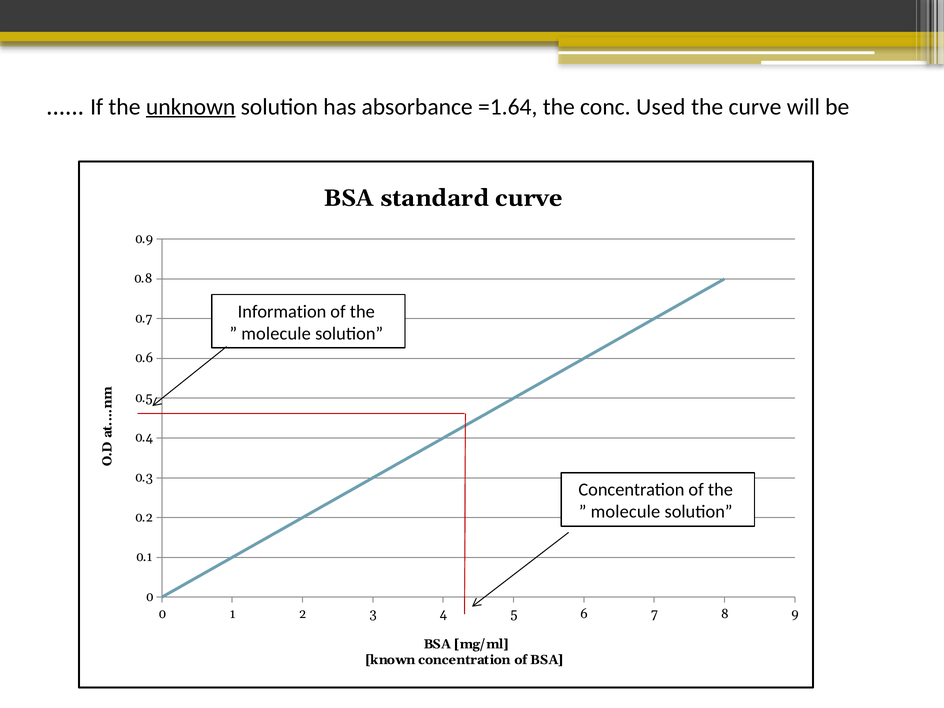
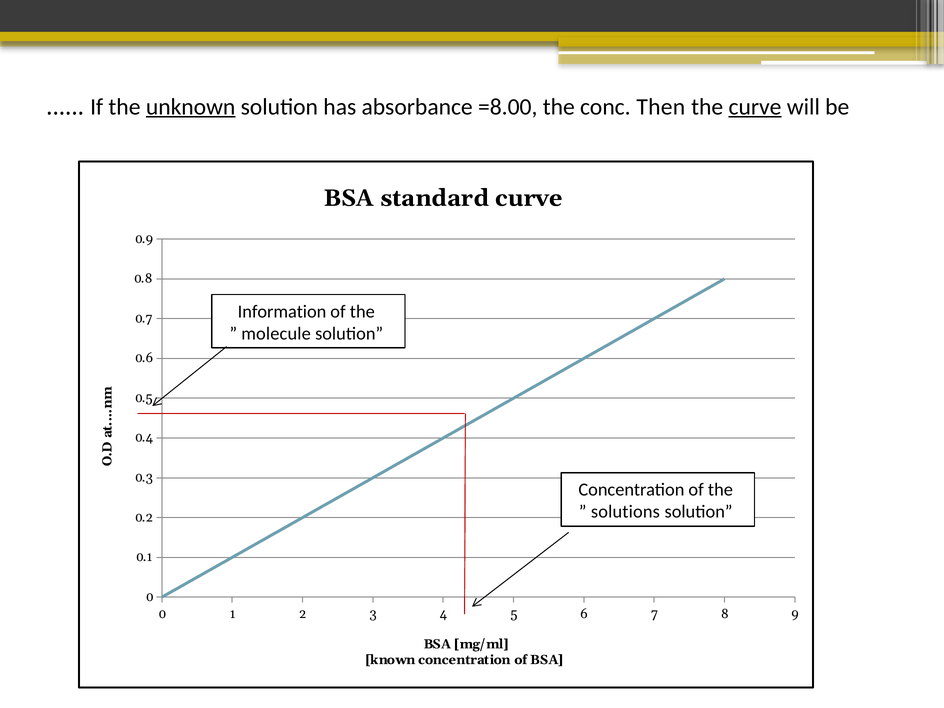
=1.64: =1.64 -> =8.00
Used: Used -> Then
curve at (755, 107) underline: none -> present
molecule at (625, 512): molecule -> solutions
